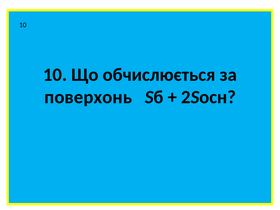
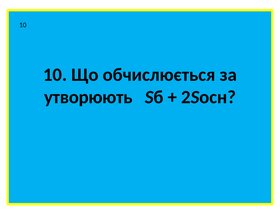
поверхонь: поверхонь -> утворюють
